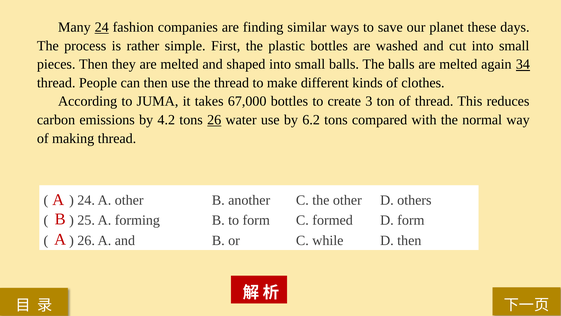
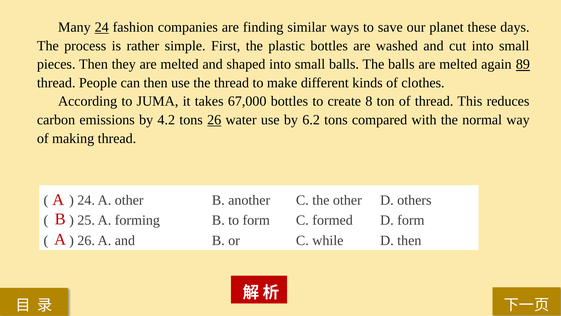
34: 34 -> 89
3: 3 -> 8
